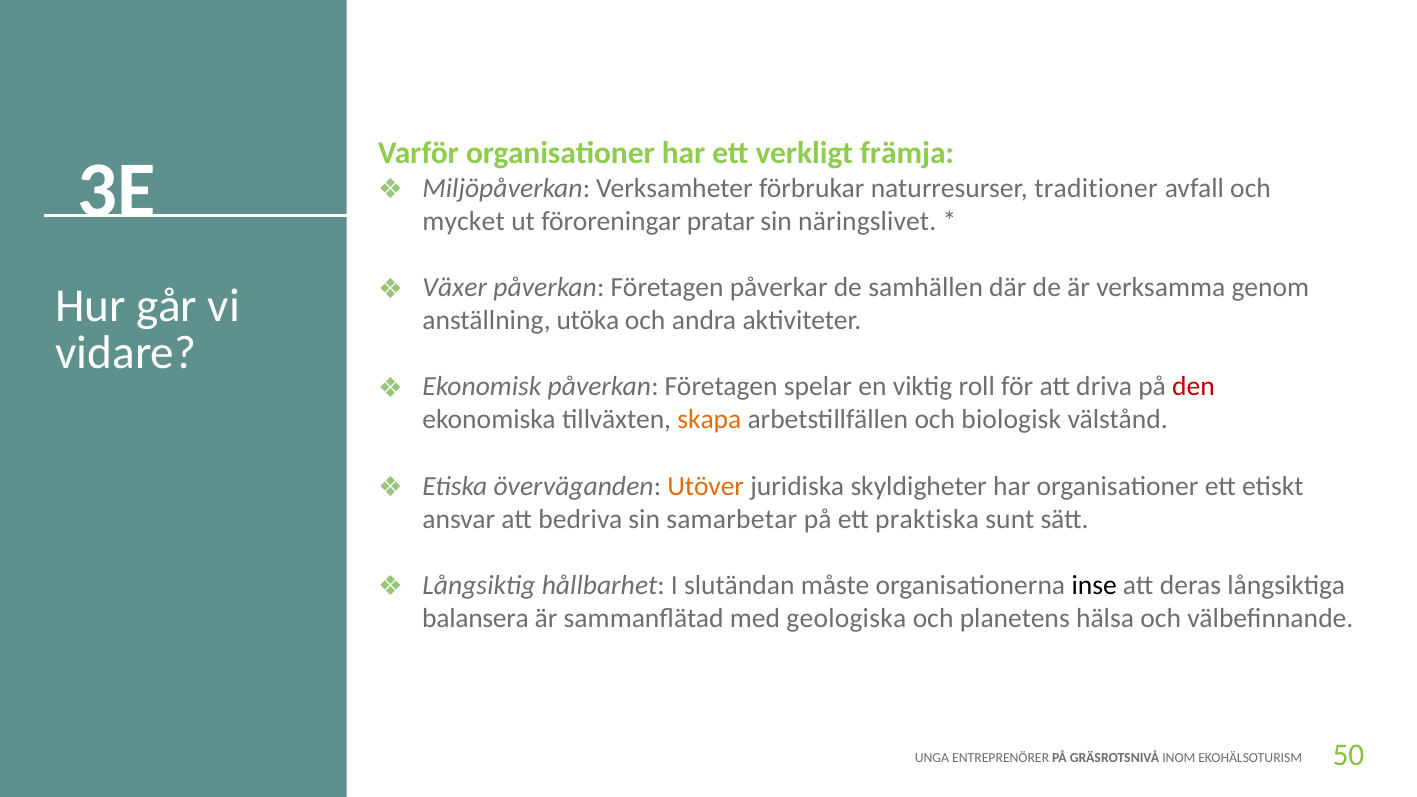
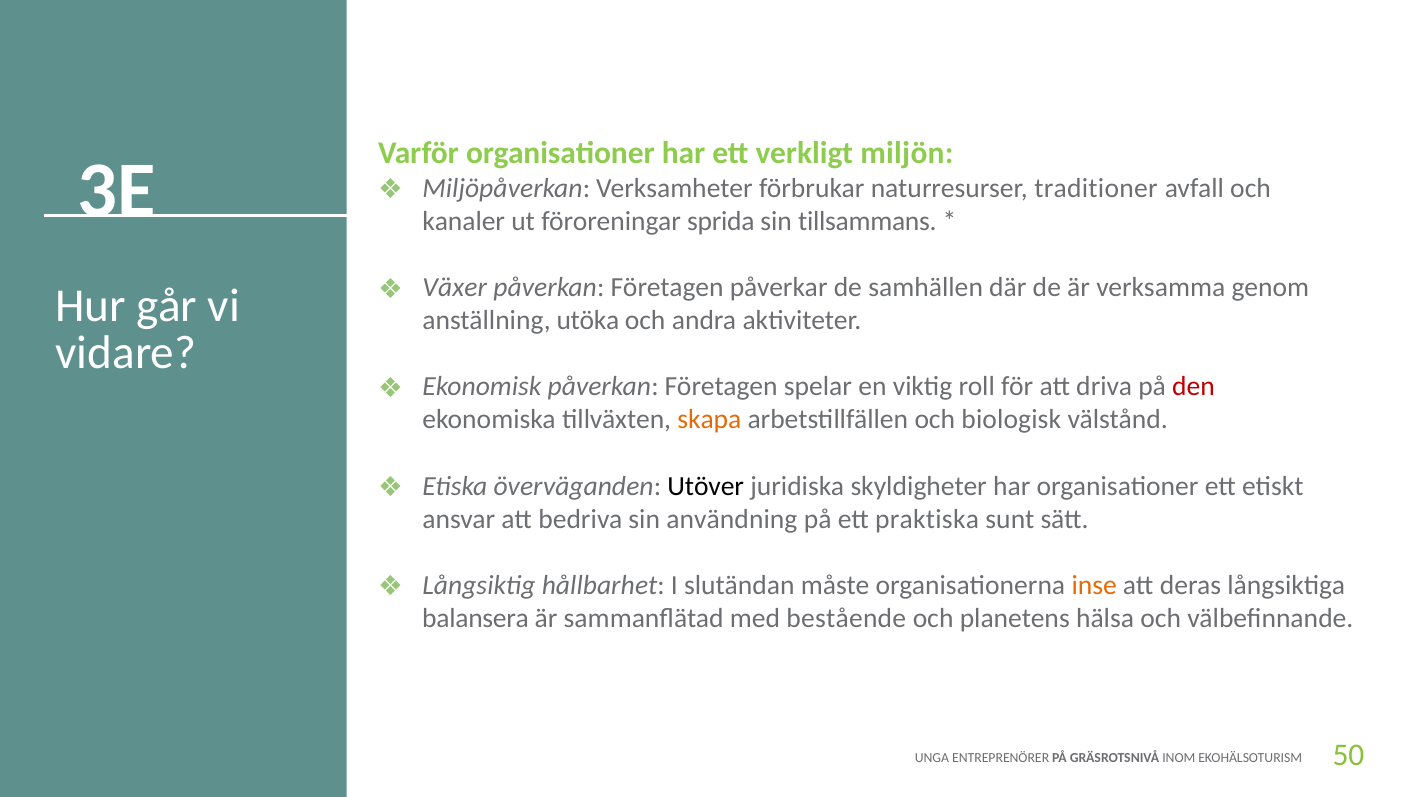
främja: främja -> miljön
mycket: mycket -> kanaler
pratar: pratar -> sprida
näringslivet: näringslivet -> tillsammans
Utöver colour: orange -> black
samarbetar: samarbetar -> användning
inse colour: black -> orange
geologiska: geologiska -> bestående
